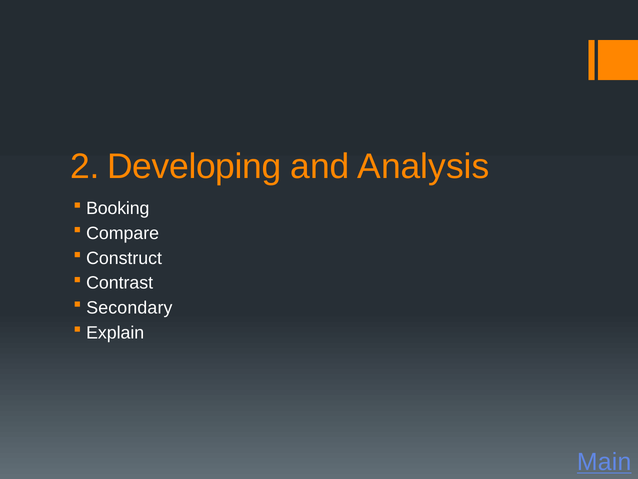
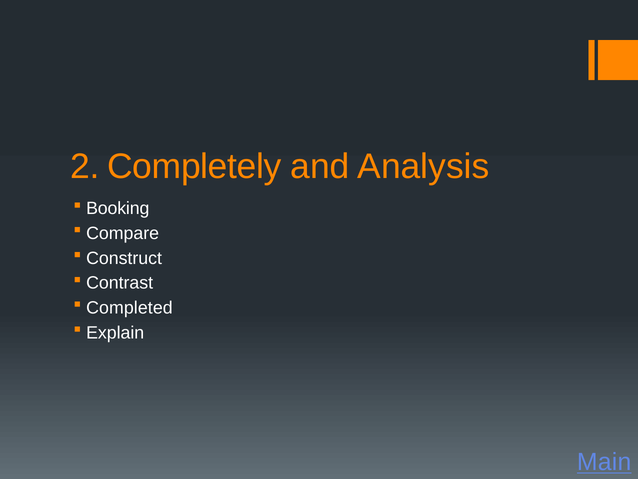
Developing: Developing -> Completely
Secondary: Secondary -> Completed
